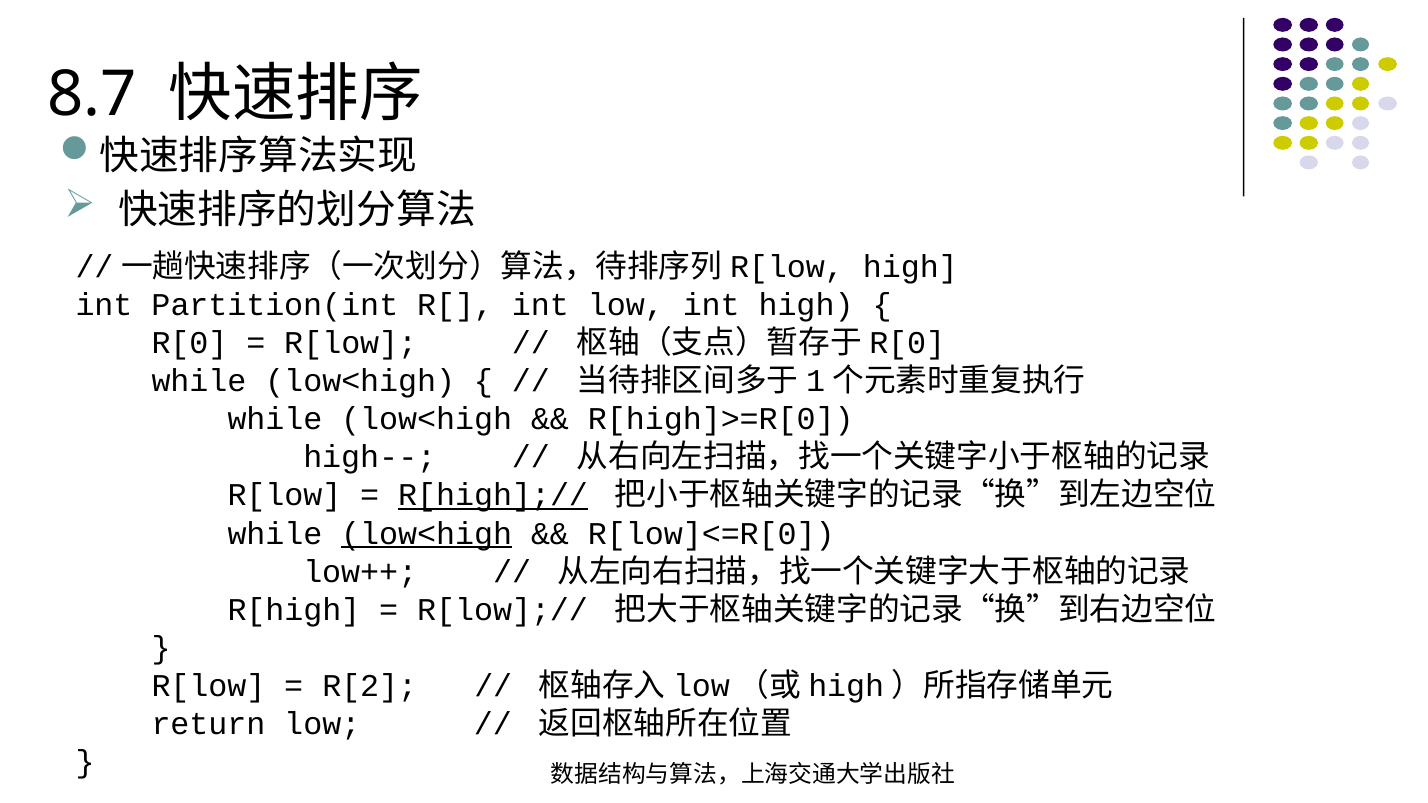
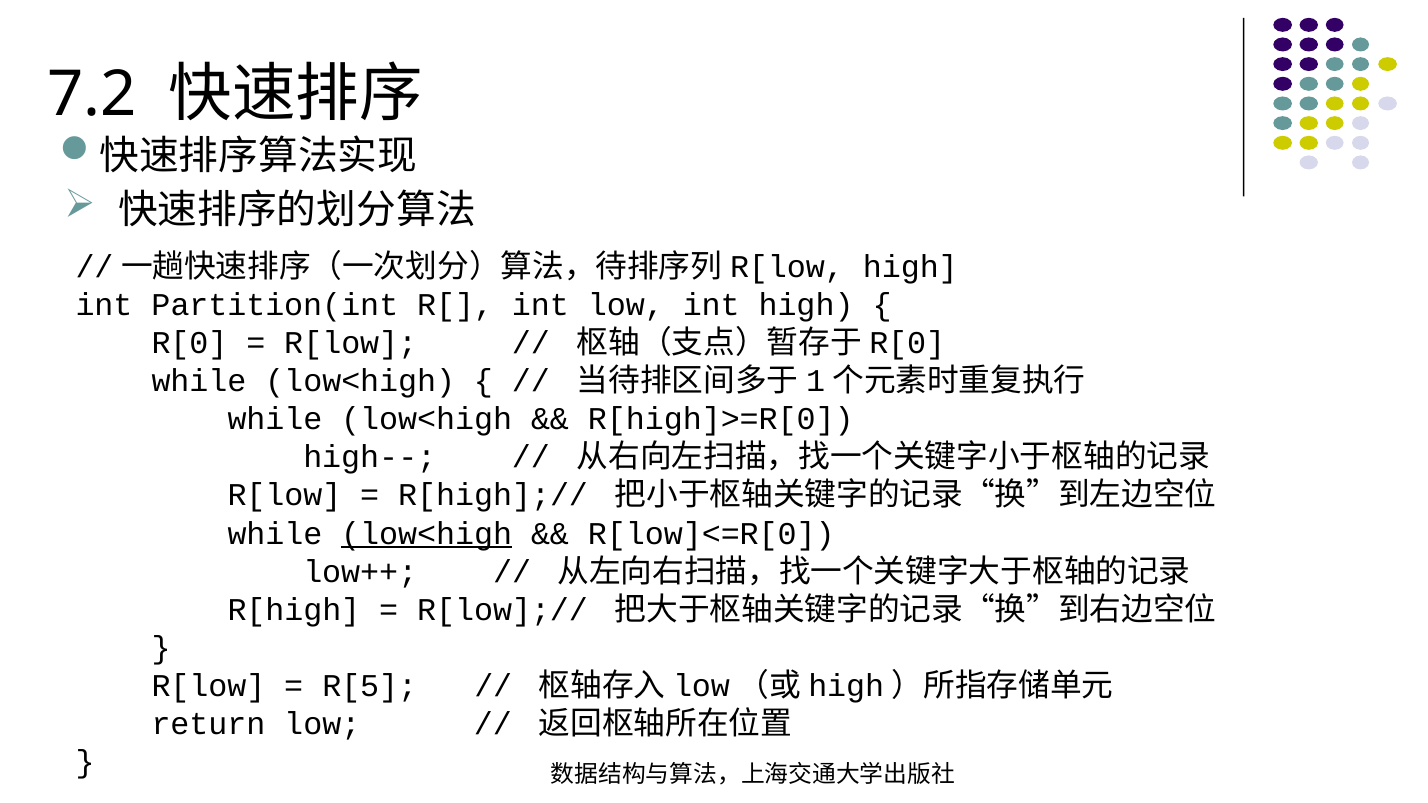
8.7: 8.7 -> 7.2
R[high];// underline: present -> none
R[2: R[2 -> R[5
